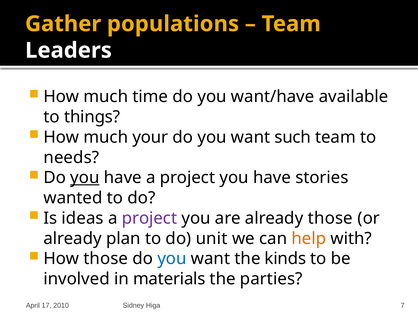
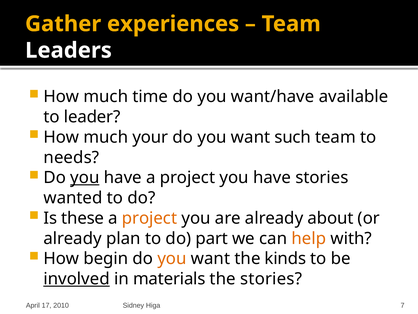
populations: populations -> experiences
things: things -> leader
ideas: ideas -> these
project at (149, 218) colour: purple -> orange
already those: those -> about
unit: unit -> part
How those: those -> begin
you at (172, 258) colour: blue -> orange
involved underline: none -> present
the parties: parties -> stories
